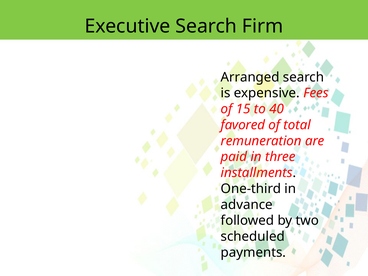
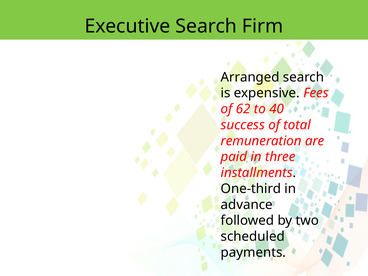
15: 15 -> 62
favored: favored -> success
